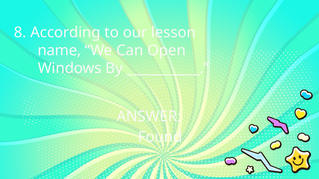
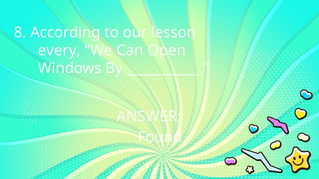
name: name -> every
